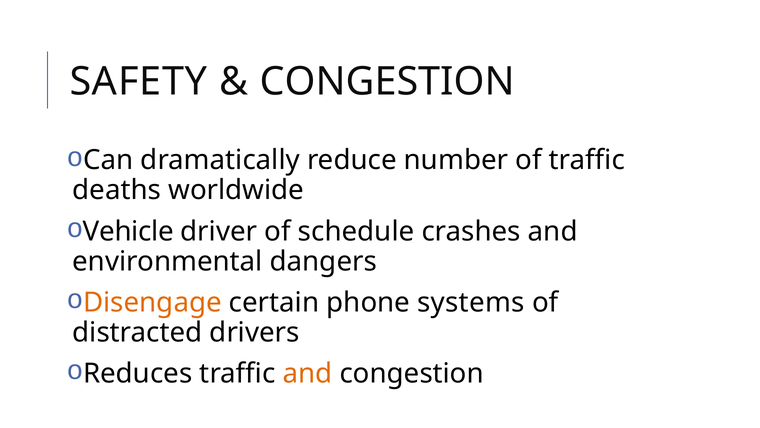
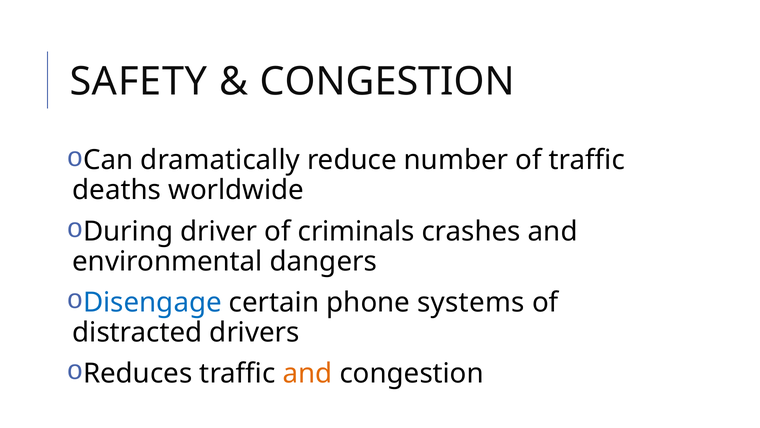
Vehicle: Vehicle -> During
schedule: schedule -> criminals
Disengage colour: orange -> blue
